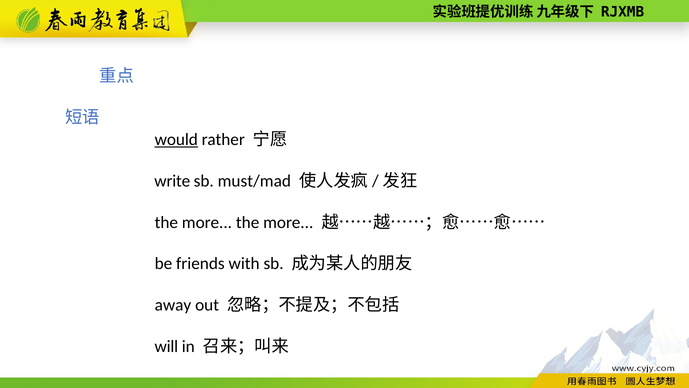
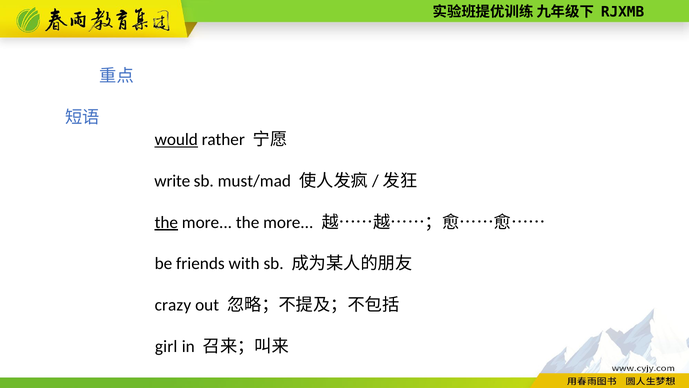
the at (166, 222) underline: none -> present
away: away -> crazy
will: will -> girl
